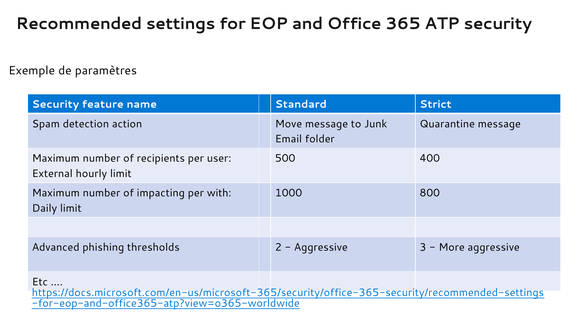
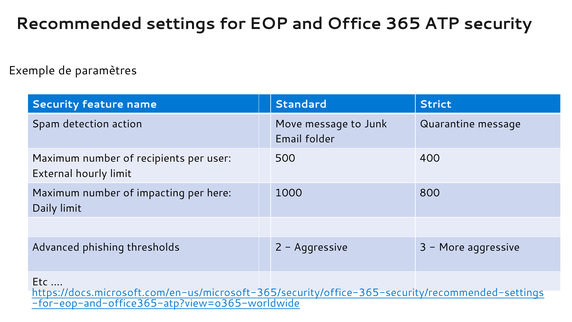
with: with -> here
